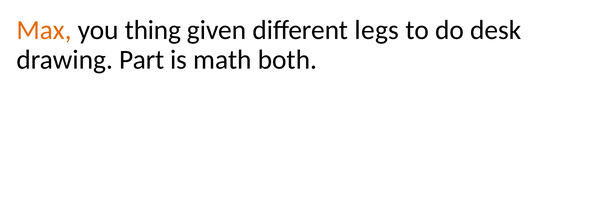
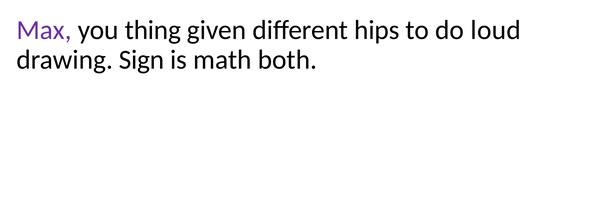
Max colour: orange -> purple
legs: legs -> hips
desk: desk -> loud
Part: Part -> Sign
